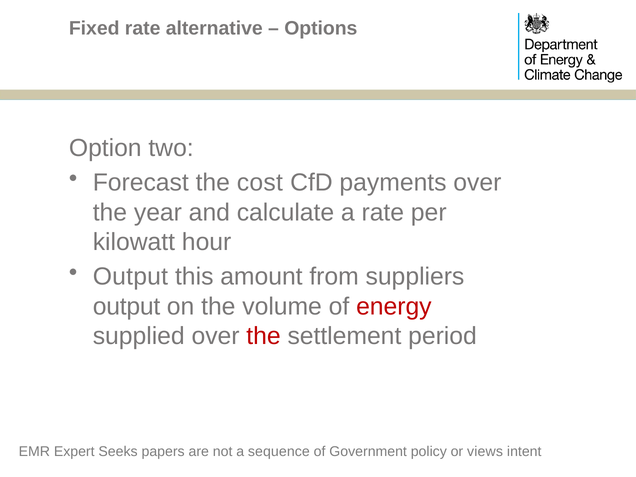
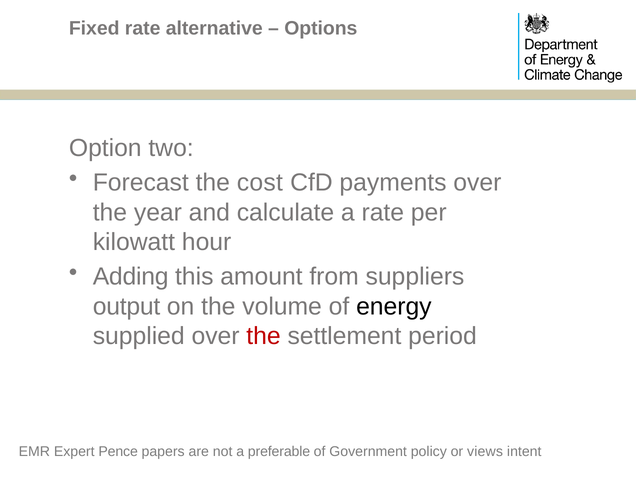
Output at (130, 277): Output -> Adding
energy colour: red -> black
Seeks: Seeks -> Pence
sequence: sequence -> preferable
